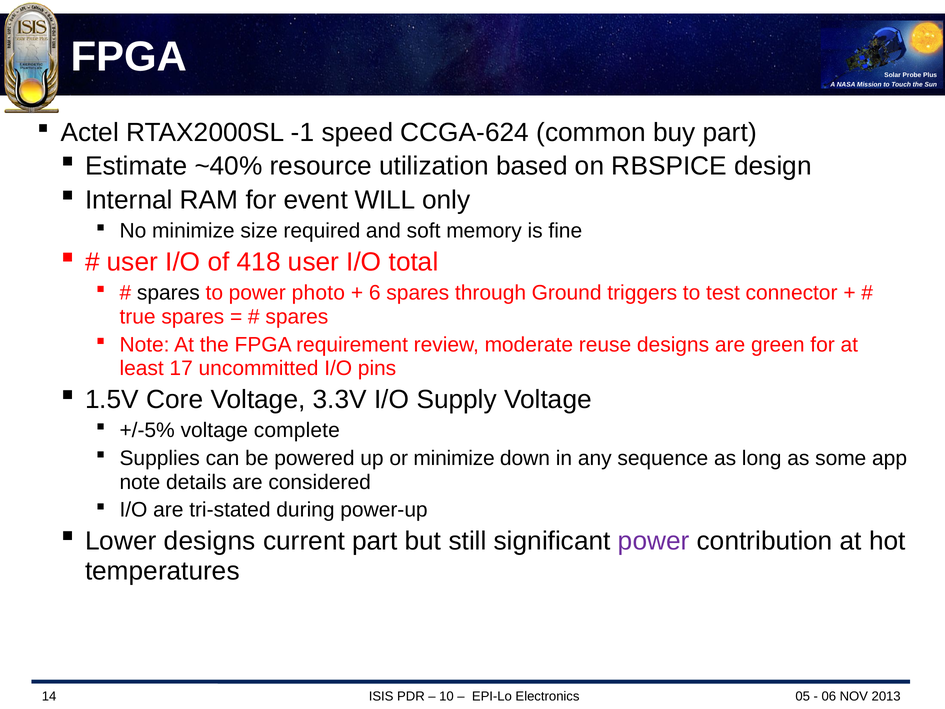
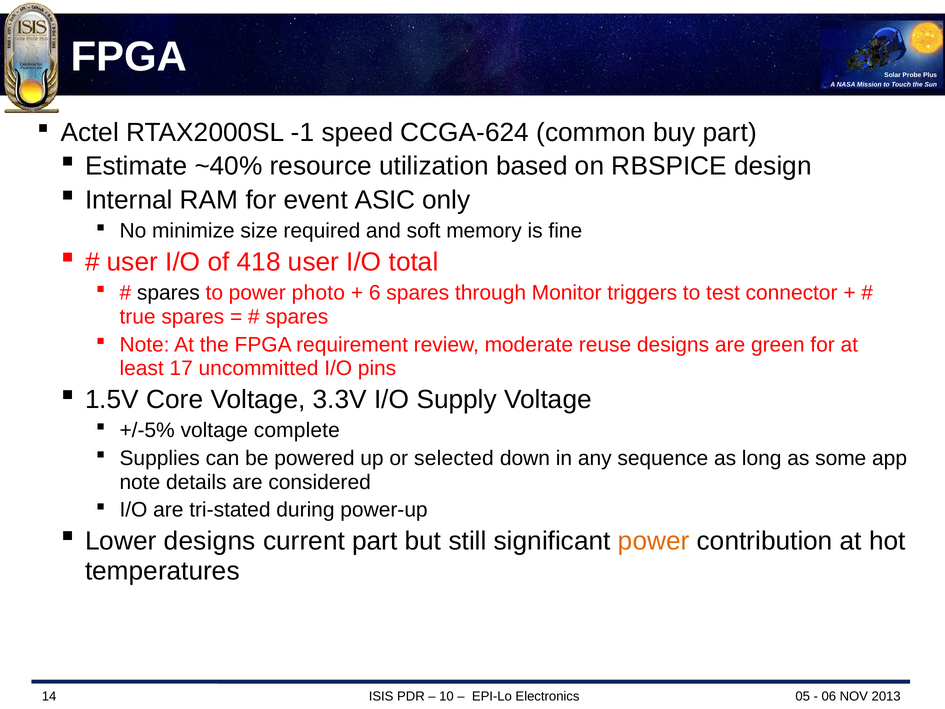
WILL: WILL -> ASIC
Ground: Ground -> Monitor
or minimize: minimize -> selected
power at (654, 541) colour: purple -> orange
